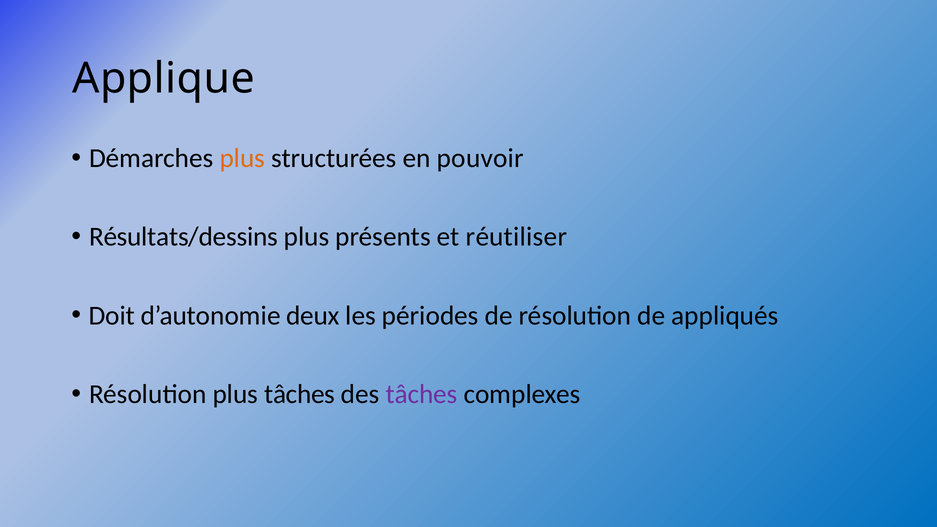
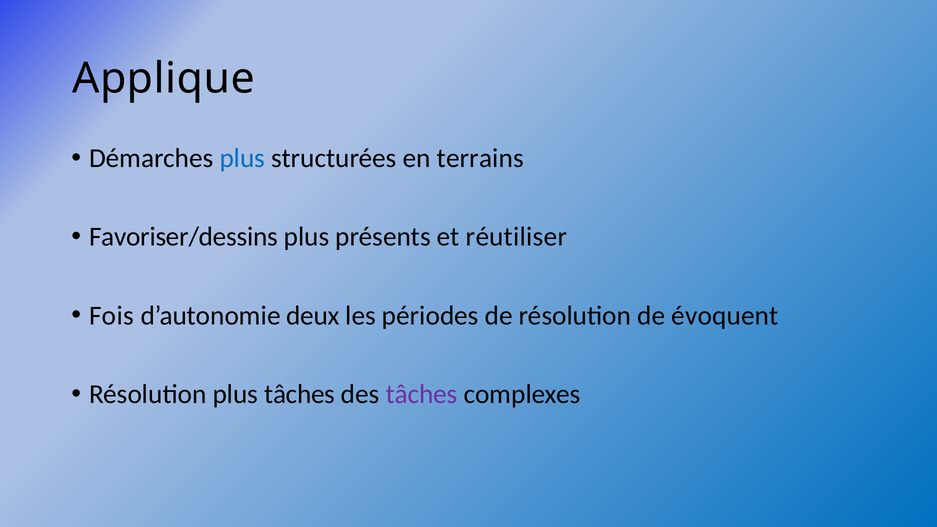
plus at (242, 158) colour: orange -> blue
pouvoir: pouvoir -> terrains
Résultats/dessins: Résultats/dessins -> Favoriser/dessins
Doit: Doit -> Fois
appliqués: appliqués -> évoquent
